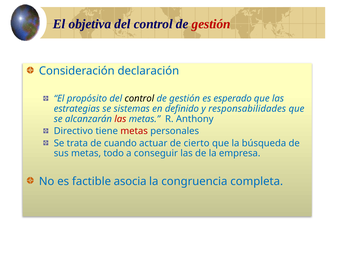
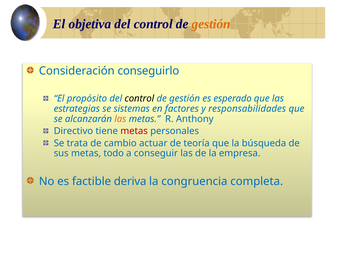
gestión at (211, 24) colour: red -> orange
declaración: declaración -> conseguirlo
definido: definido -> factores
las at (120, 119) colour: red -> orange
cuando: cuando -> cambio
cierto: cierto -> teoría
asocia: asocia -> deriva
